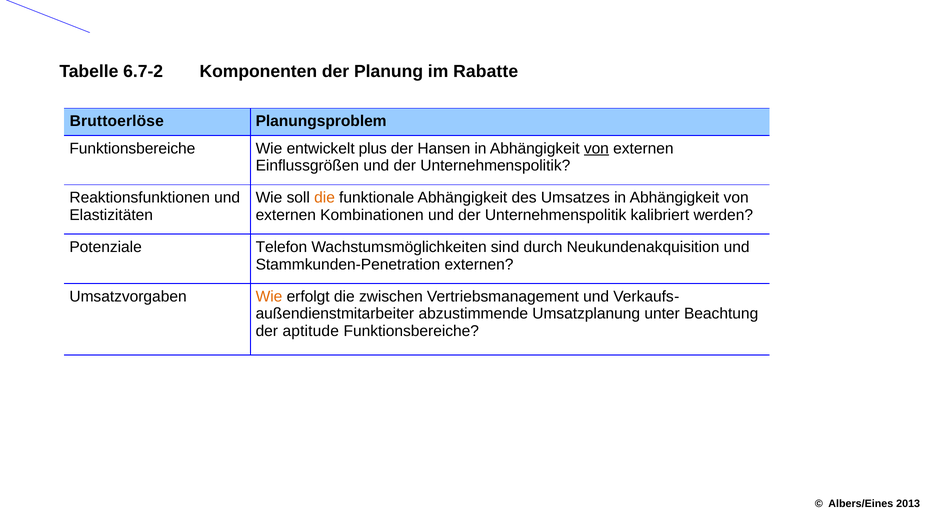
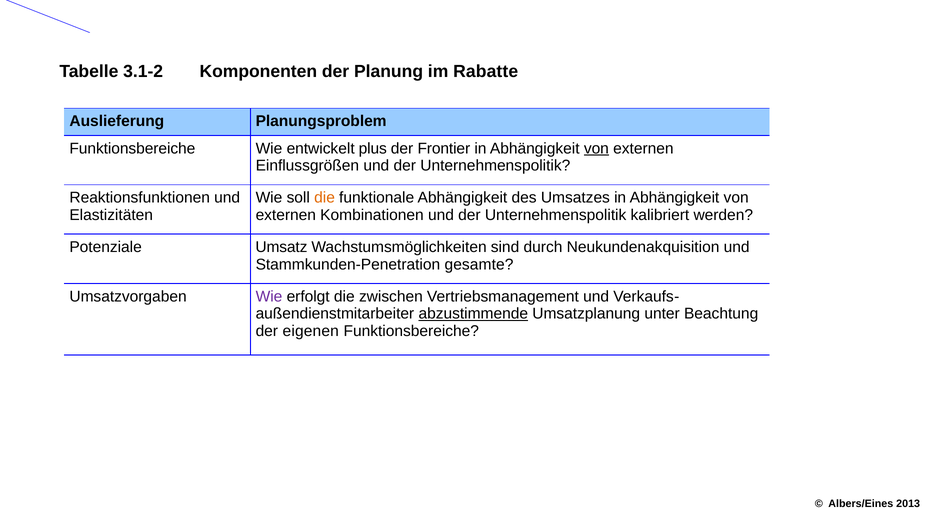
6.7-2: 6.7-2 -> 3.1-2
Bruttoerlöse: Bruttoerlöse -> Auslieferung
Hansen: Hansen -> Frontier
Telefon: Telefon -> Umsatz
Stammkunden-Penetration externen: externen -> gesamte
Wie at (269, 296) colour: orange -> purple
abzustimmende underline: none -> present
aptitude: aptitude -> eigenen
